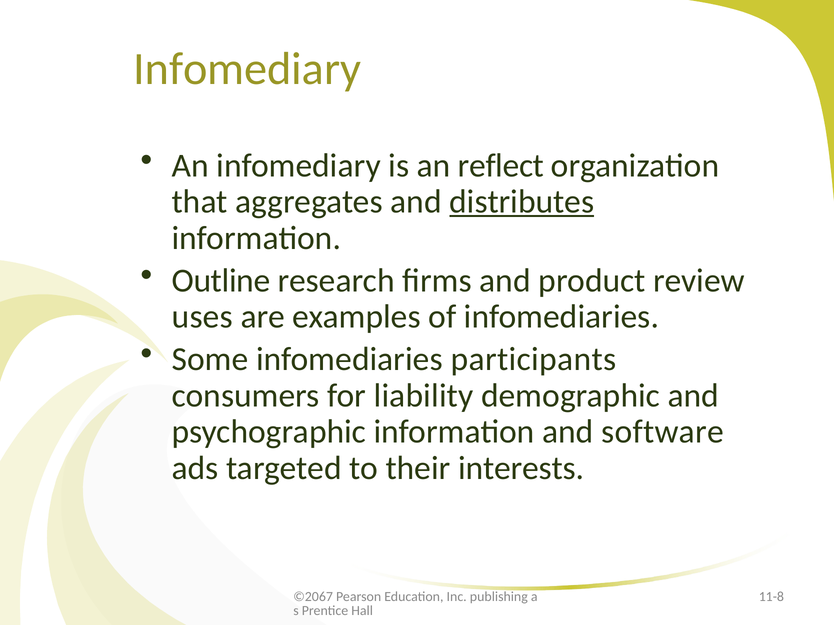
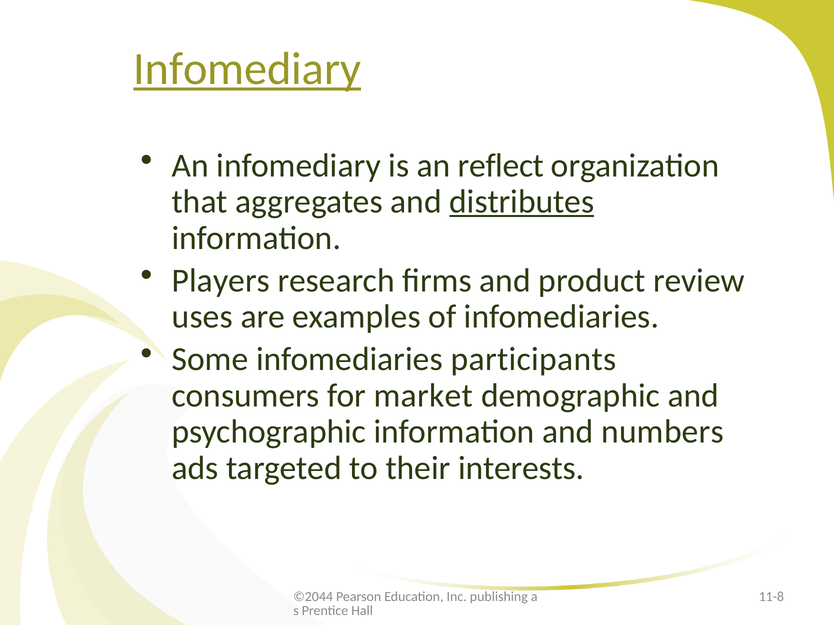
Infomediary at (247, 69) underline: none -> present
Outline: Outline -> Players
liability: liability -> market
software: software -> numbers
©2067: ©2067 -> ©2044
